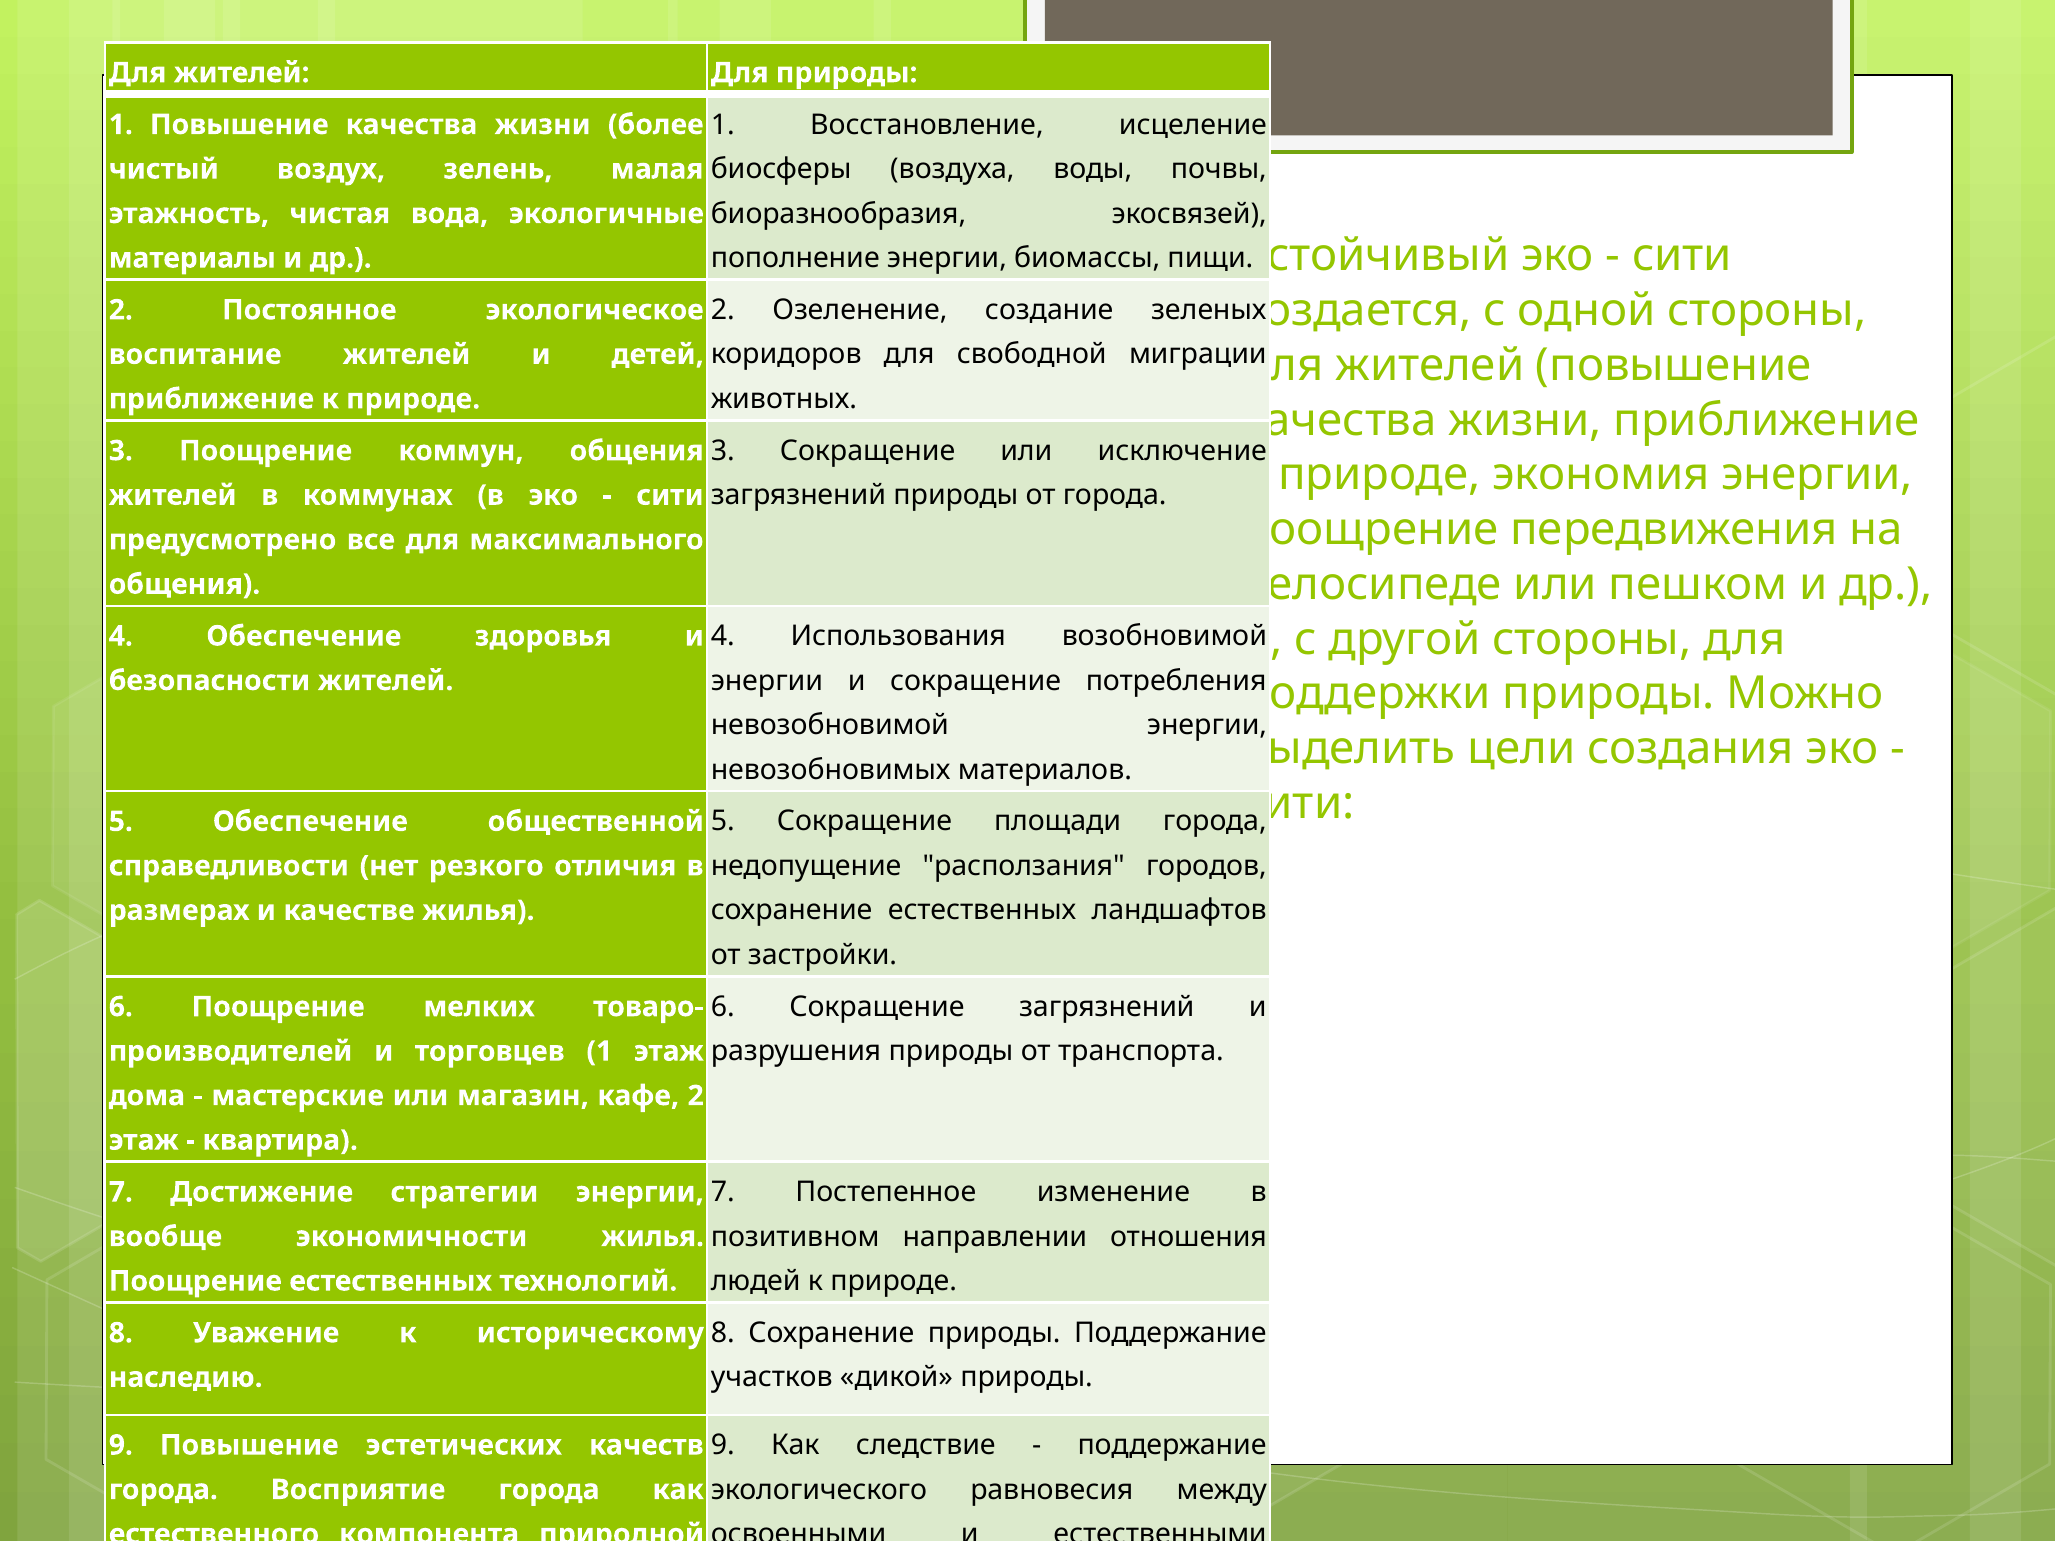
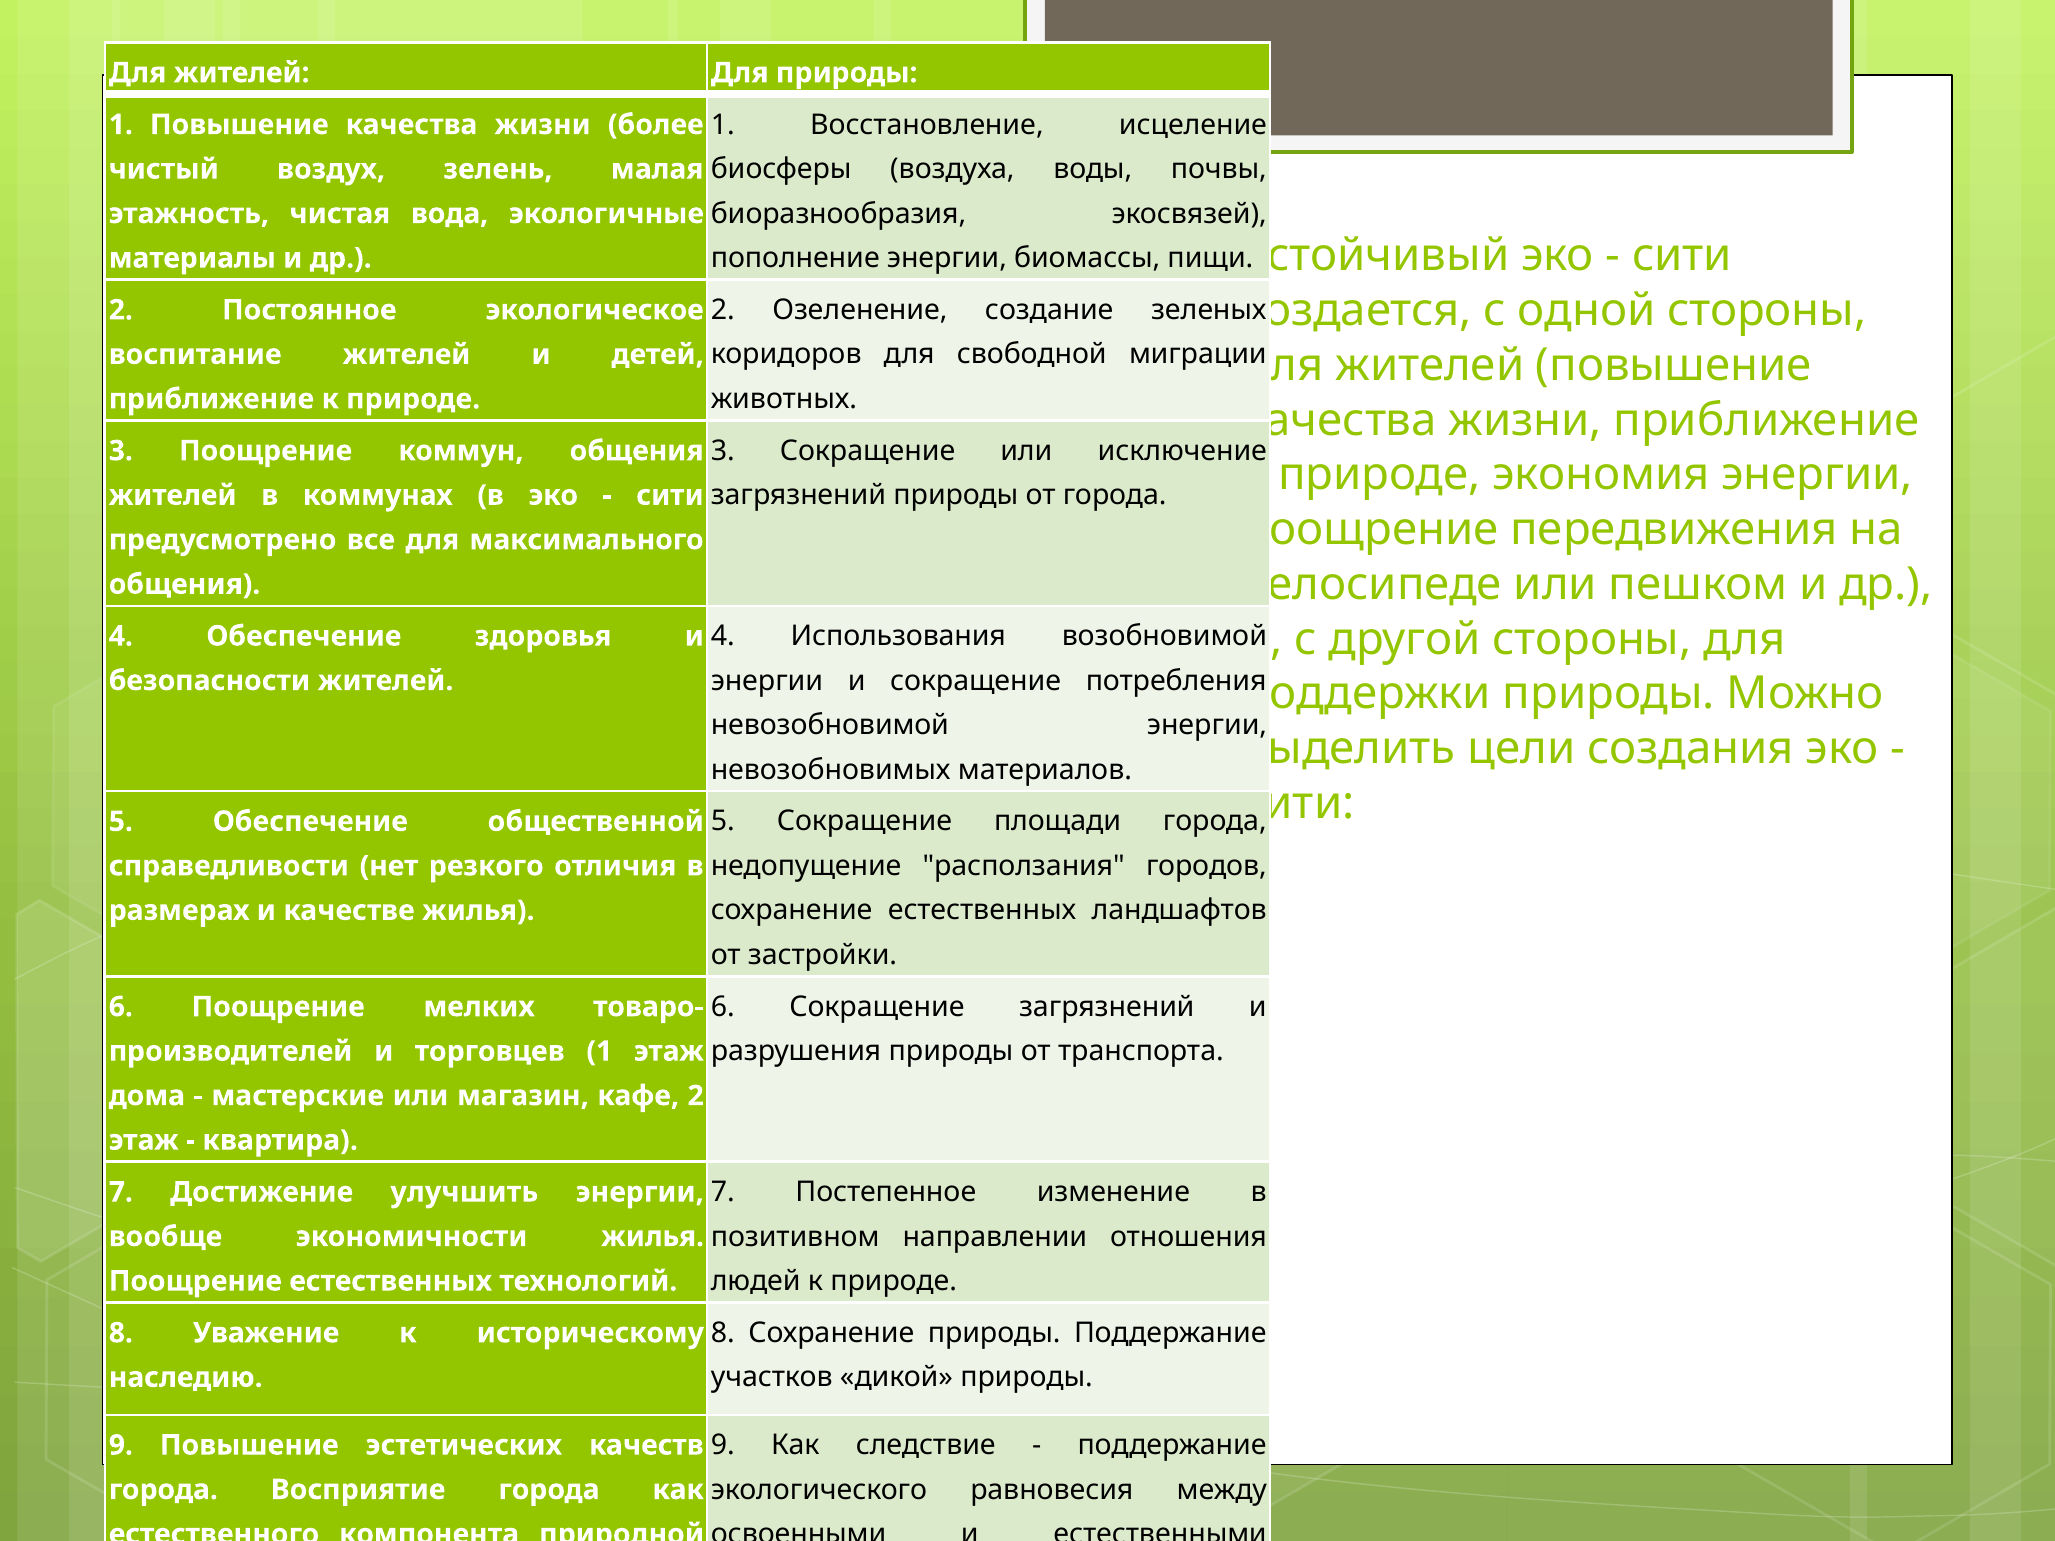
стратегии: стратегии -> улучшить
